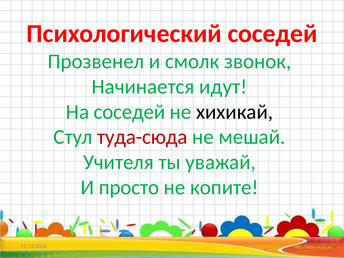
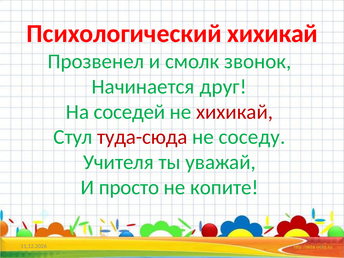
Психологический соседей: соседей -> хихикай
идут: идут -> друг
хихикай at (235, 112) colour: black -> red
мешай: мешай -> соседу
